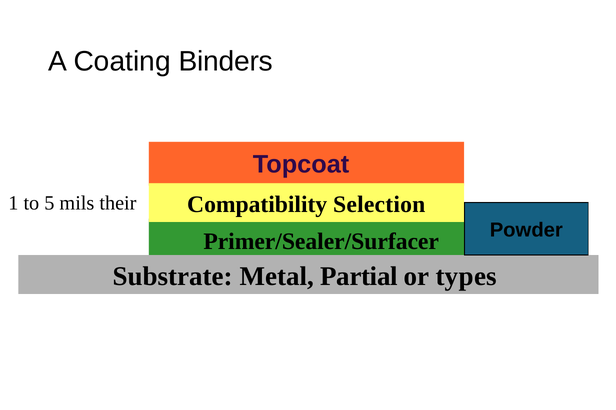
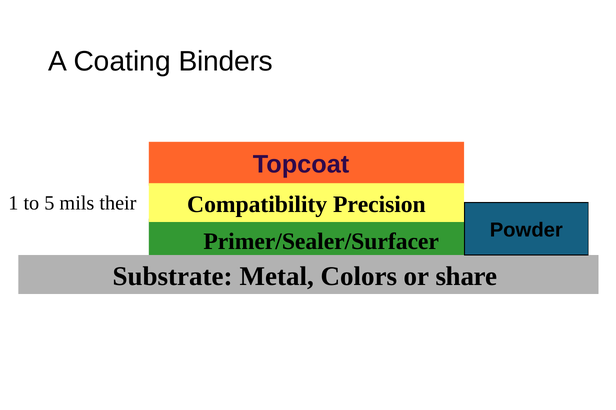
Selection: Selection -> Precision
Partial: Partial -> Colors
types: types -> share
